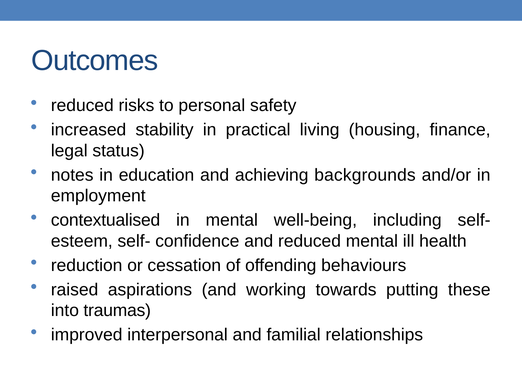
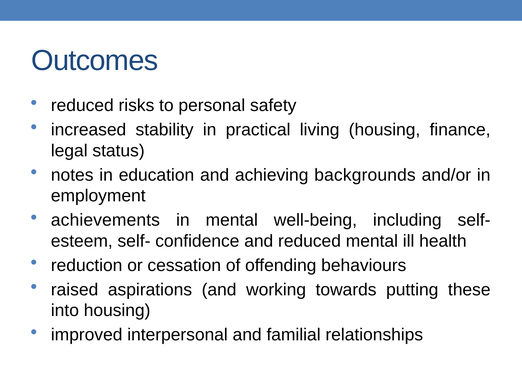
contextualised: contextualised -> achievements
into traumas: traumas -> housing
